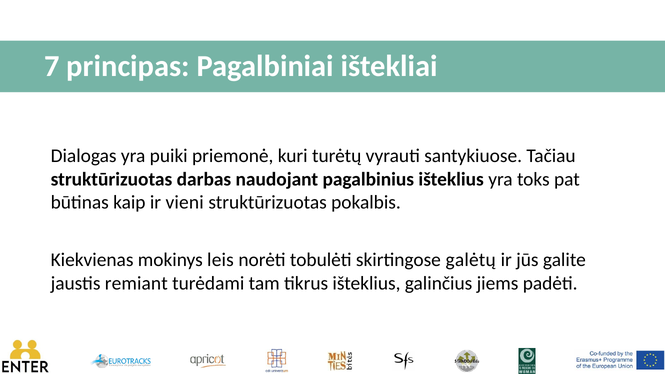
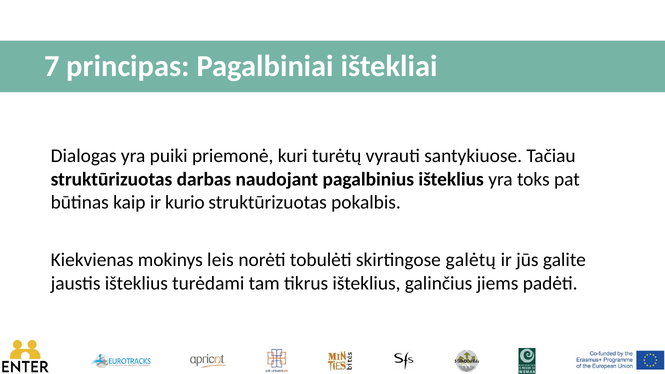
vieni: vieni -> kurio
jaustis remiant: remiant -> išteklius
